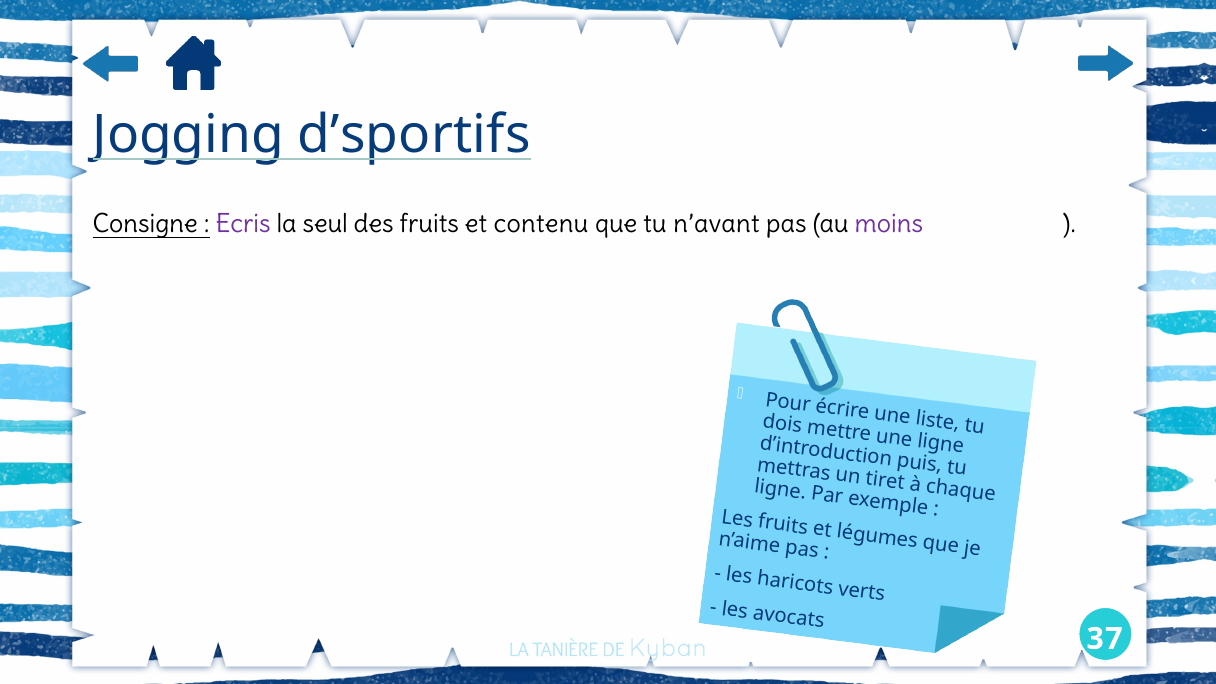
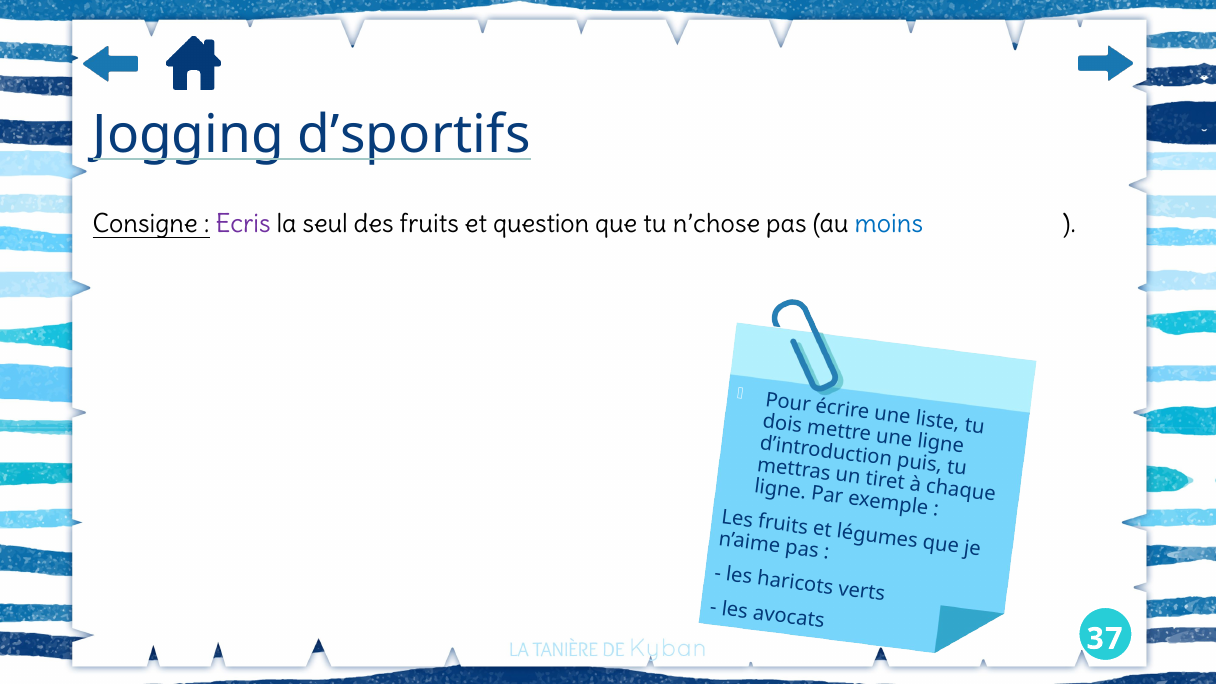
contenu: contenu -> question
n’avant: n’avant -> n’chose
moins colour: purple -> blue
